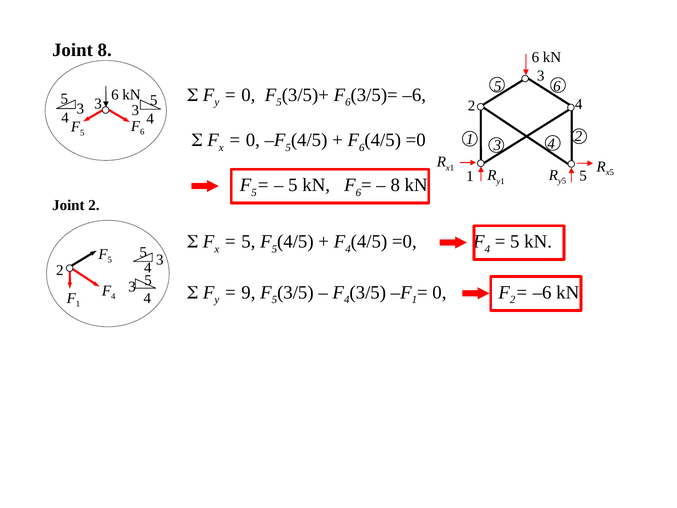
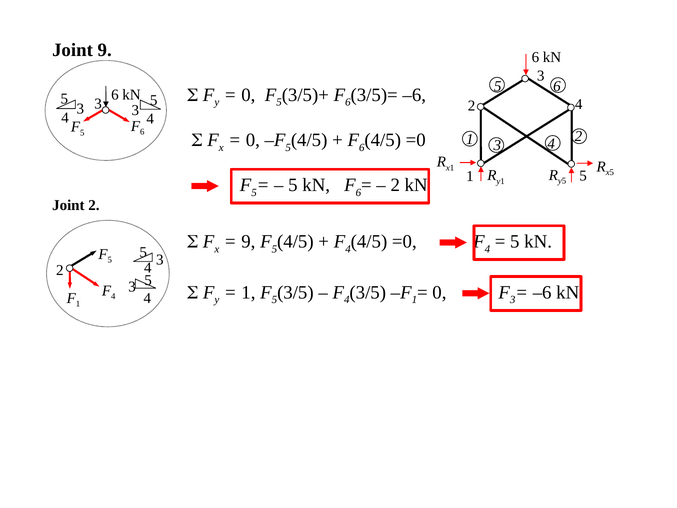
Joint 8: 8 -> 9
8 at (395, 185): 8 -> 2
5 at (248, 242): 5 -> 9
2 at (513, 300): 2 -> 3
9 at (248, 292): 9 -> 1
